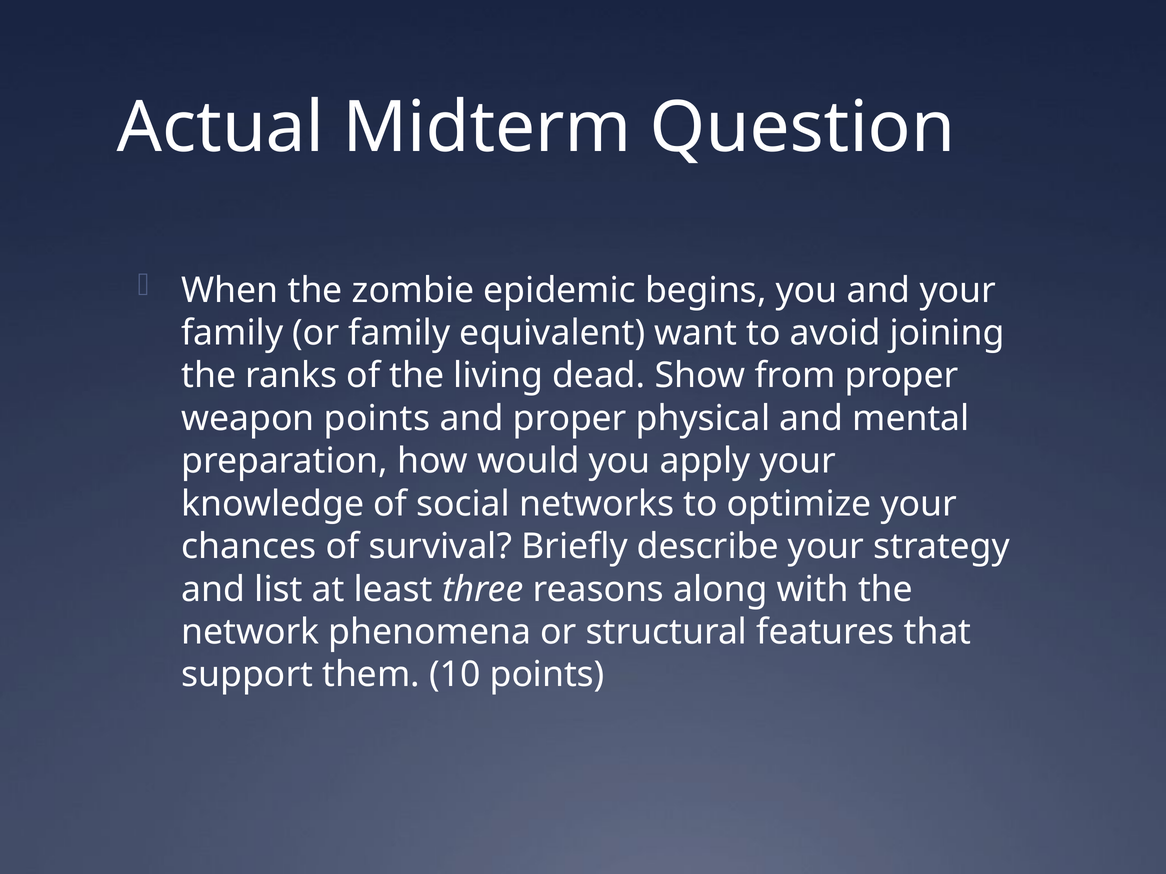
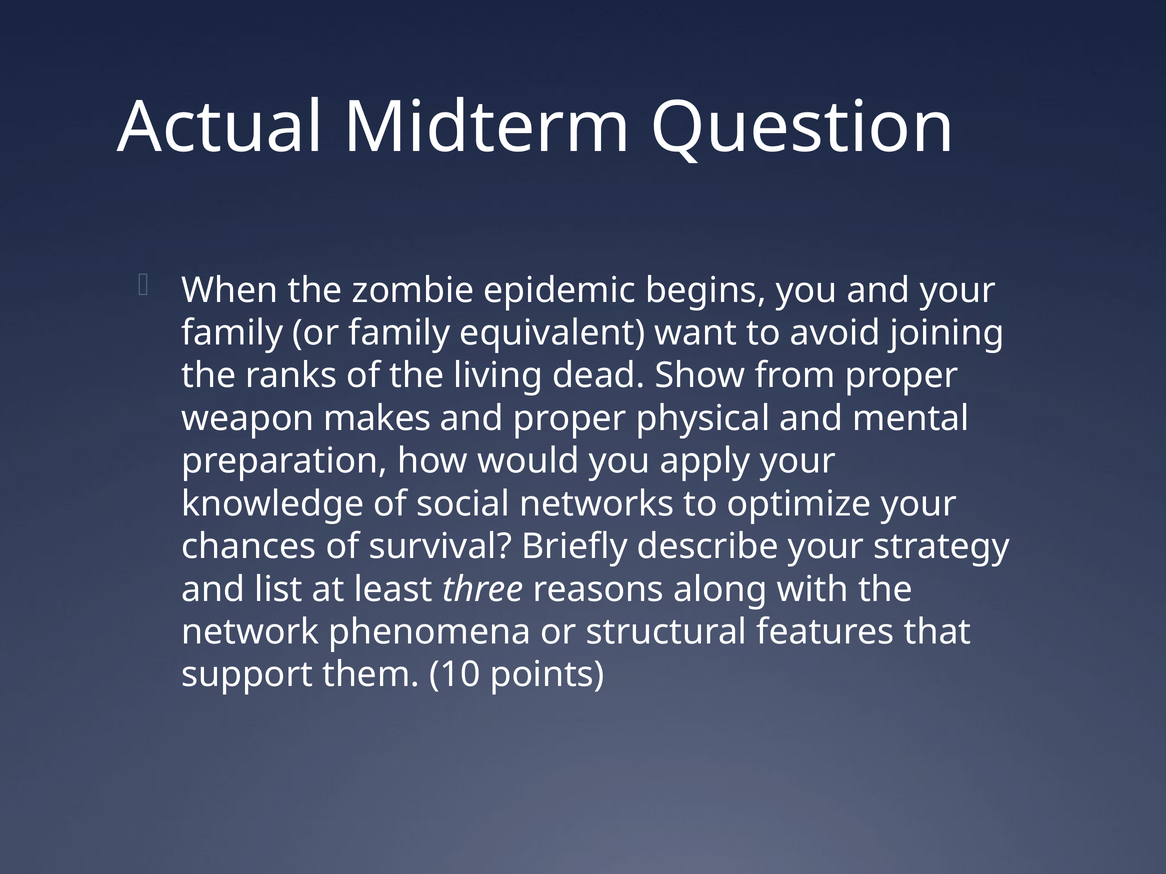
weapon points: points -> makes
